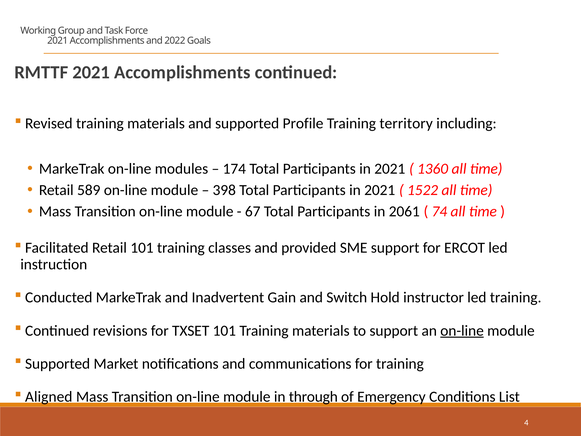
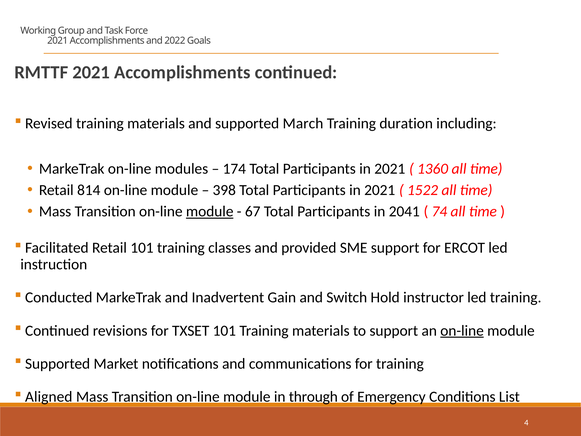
Profile: Profile -> March
territory: territory -> duration
589: 589 -> 814
module at (210, 211) underline: none -> present
2061: 2061 -> 2041
